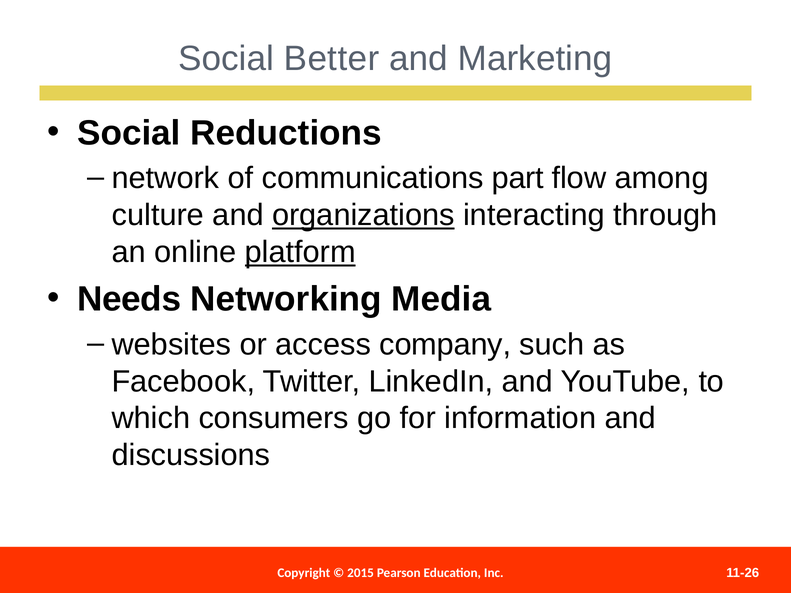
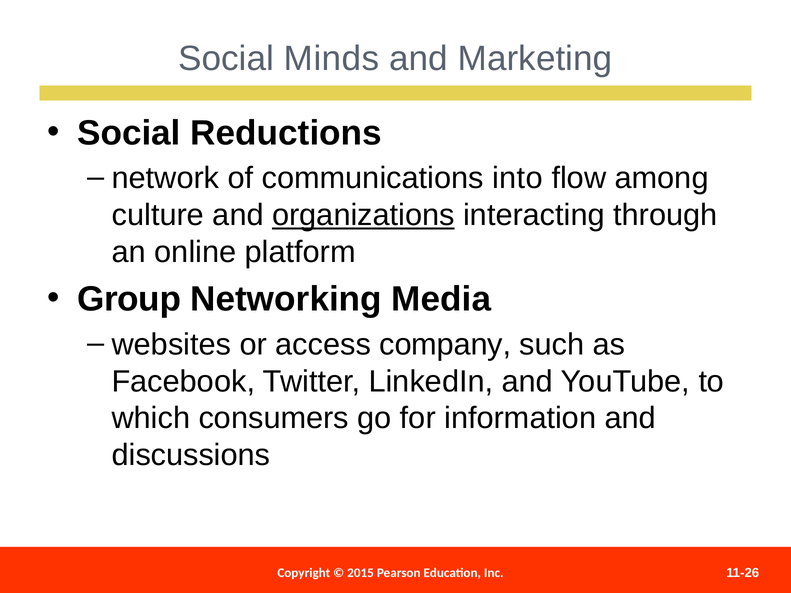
Better: Better -> Minds
part: part -> into
platform underline: present -> none
Needs: Needs -> Group
